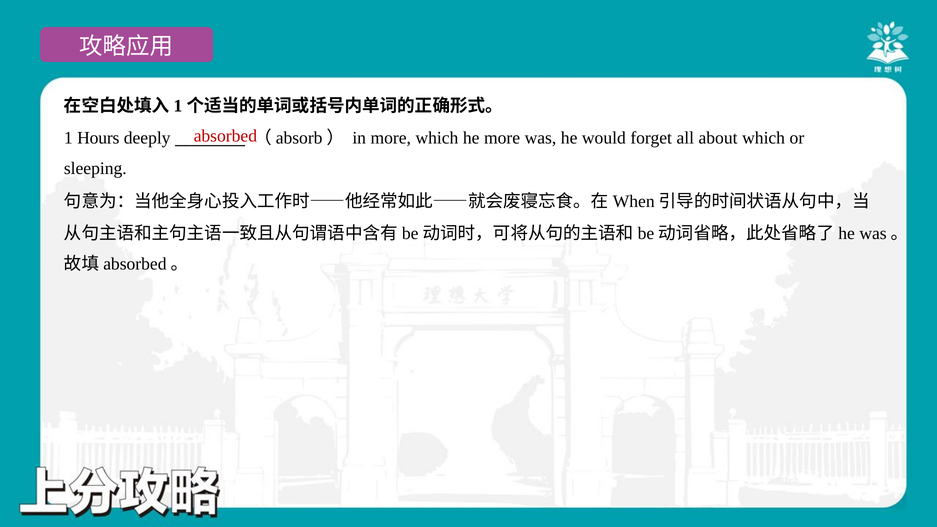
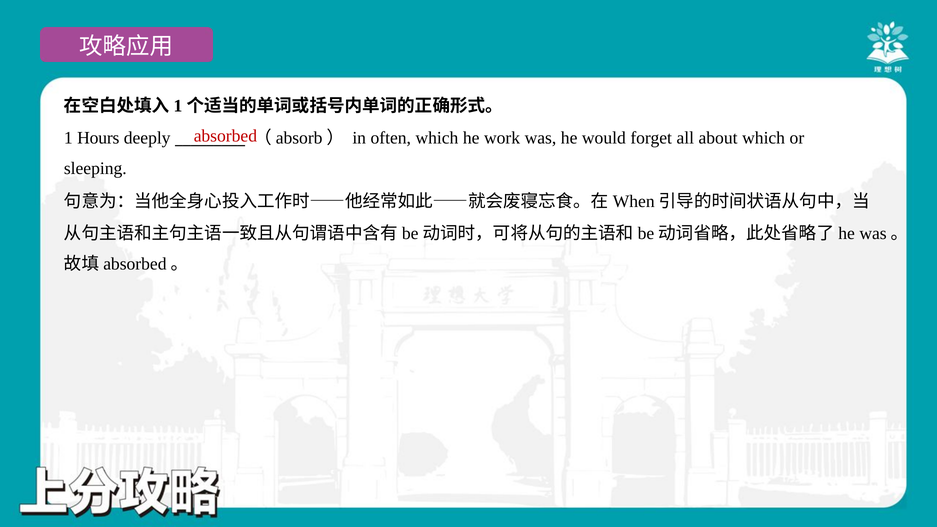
in more: more -> often
he more: more -> work
